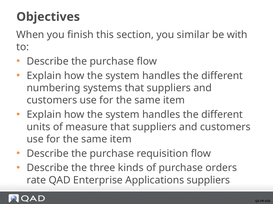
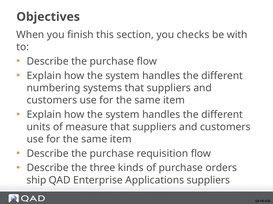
similar: similar -> checks
rate: rate -> ship
